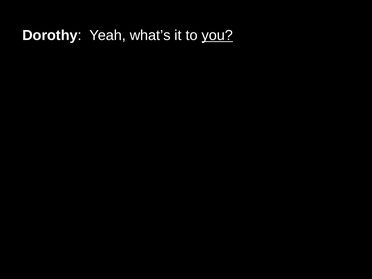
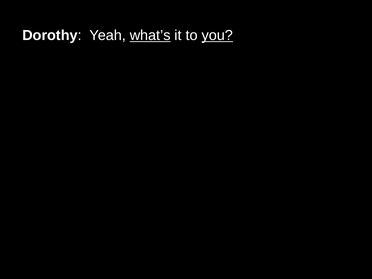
what’s underline: none -> present
